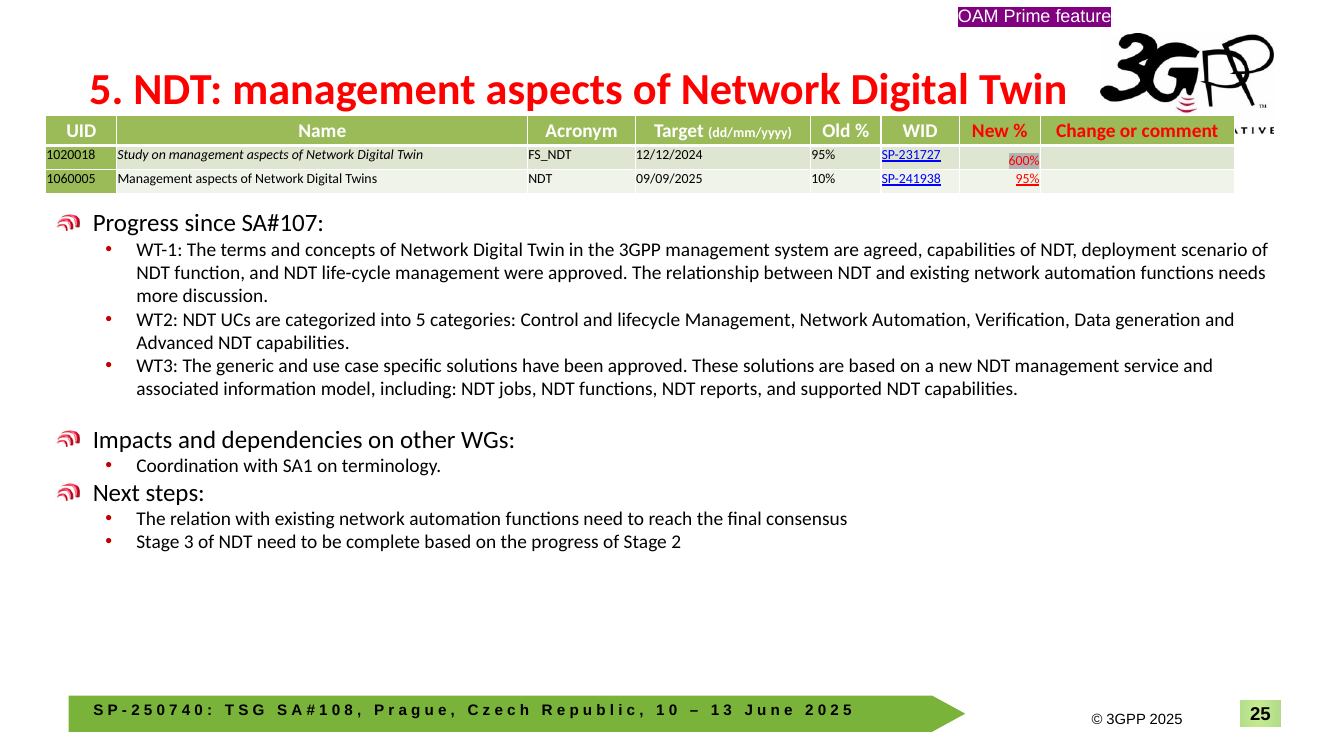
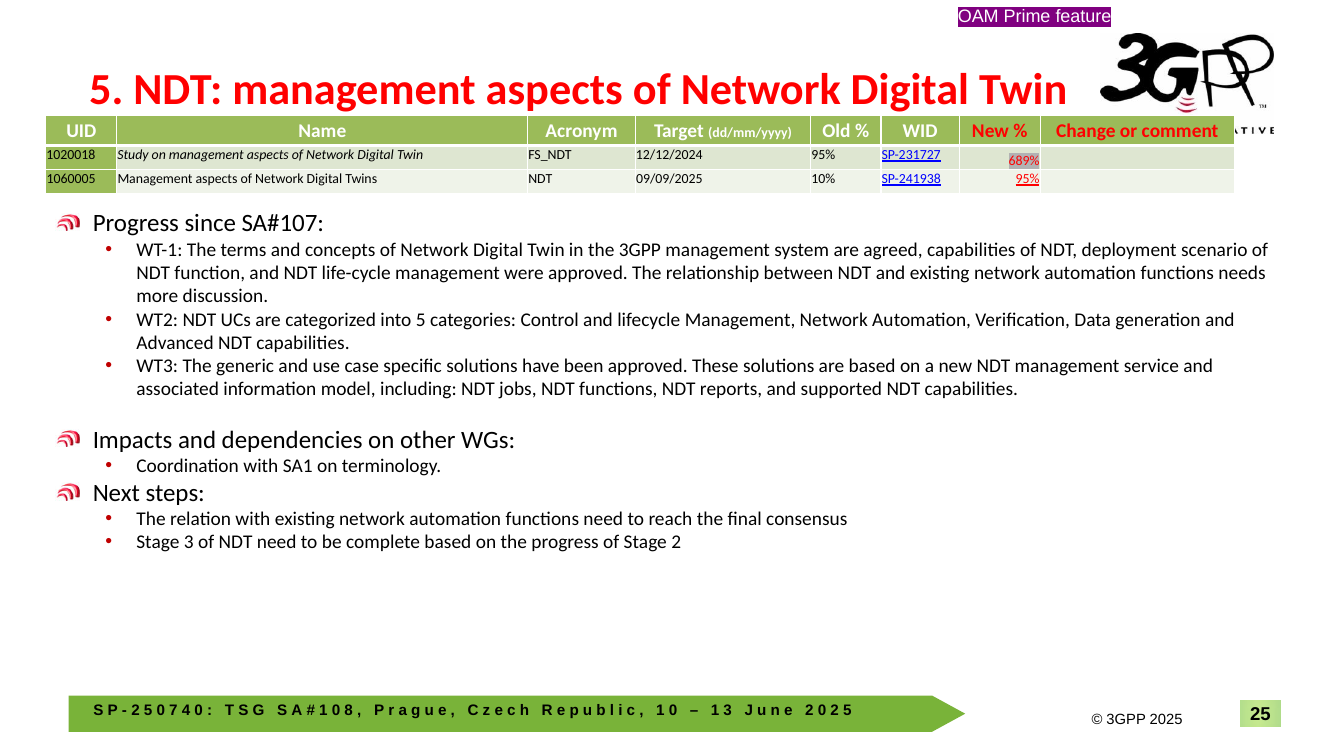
600%: 600% -> 689%
